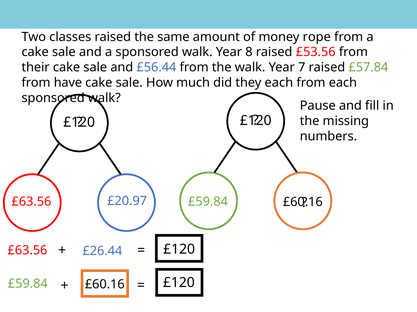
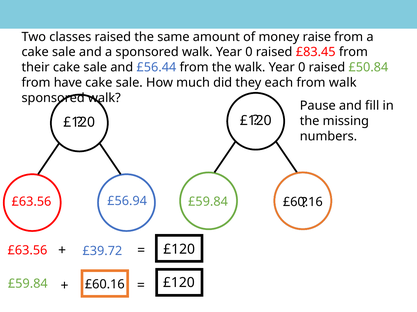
rope: rope -> raise
sponsored walk Year 8: 8 -> 0
£53.56: £53.56 -> £83.45
the walk Year 7: 7 -> 0
£57.84: £57.84 -> £50.84
from each: each -> walk
£20.97: £20.97 -> £56.94
£26.44: £26.44 -> £39.72
